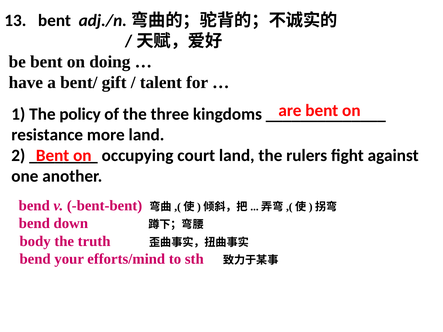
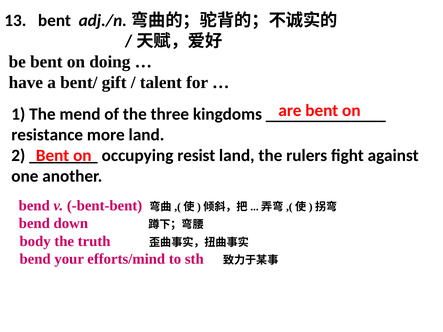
policy: policy -> mend
court: court -> resist
